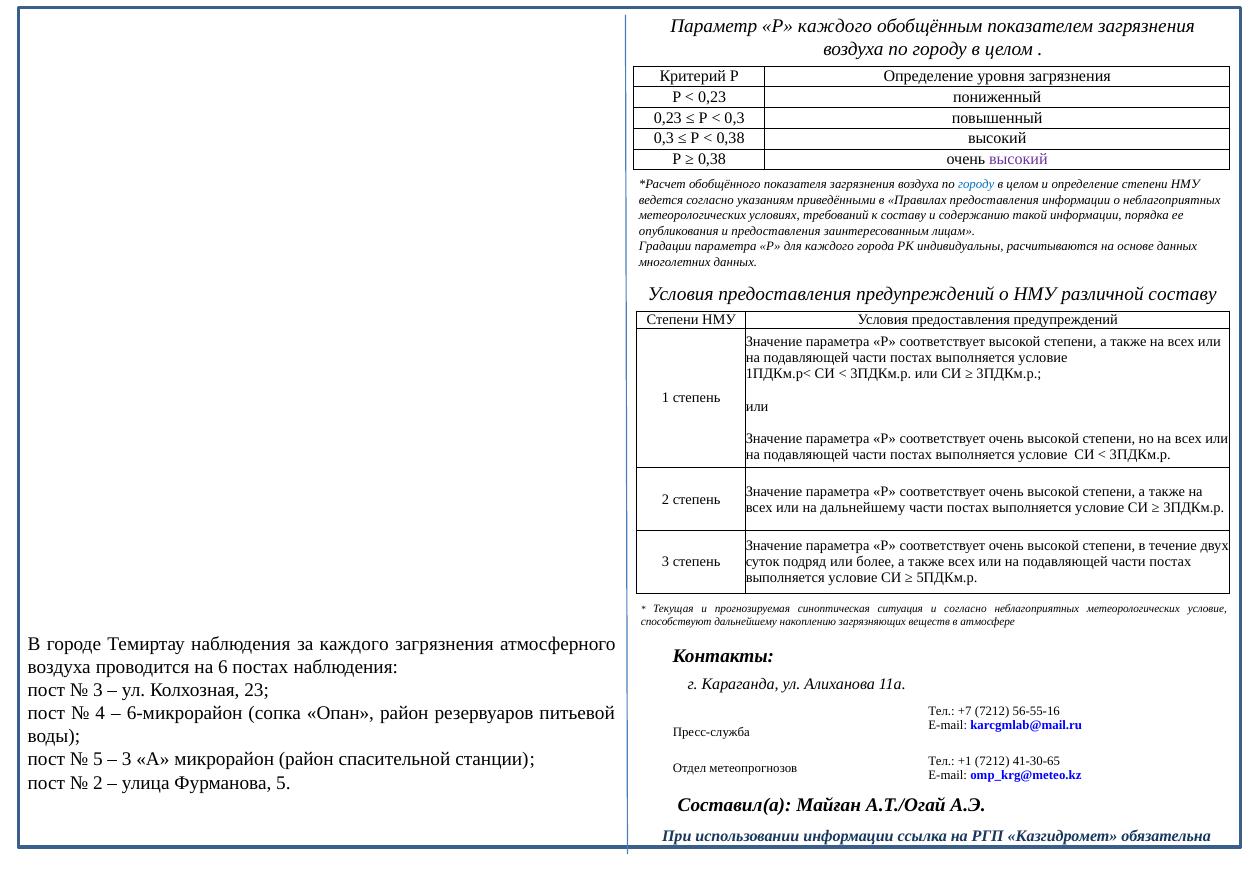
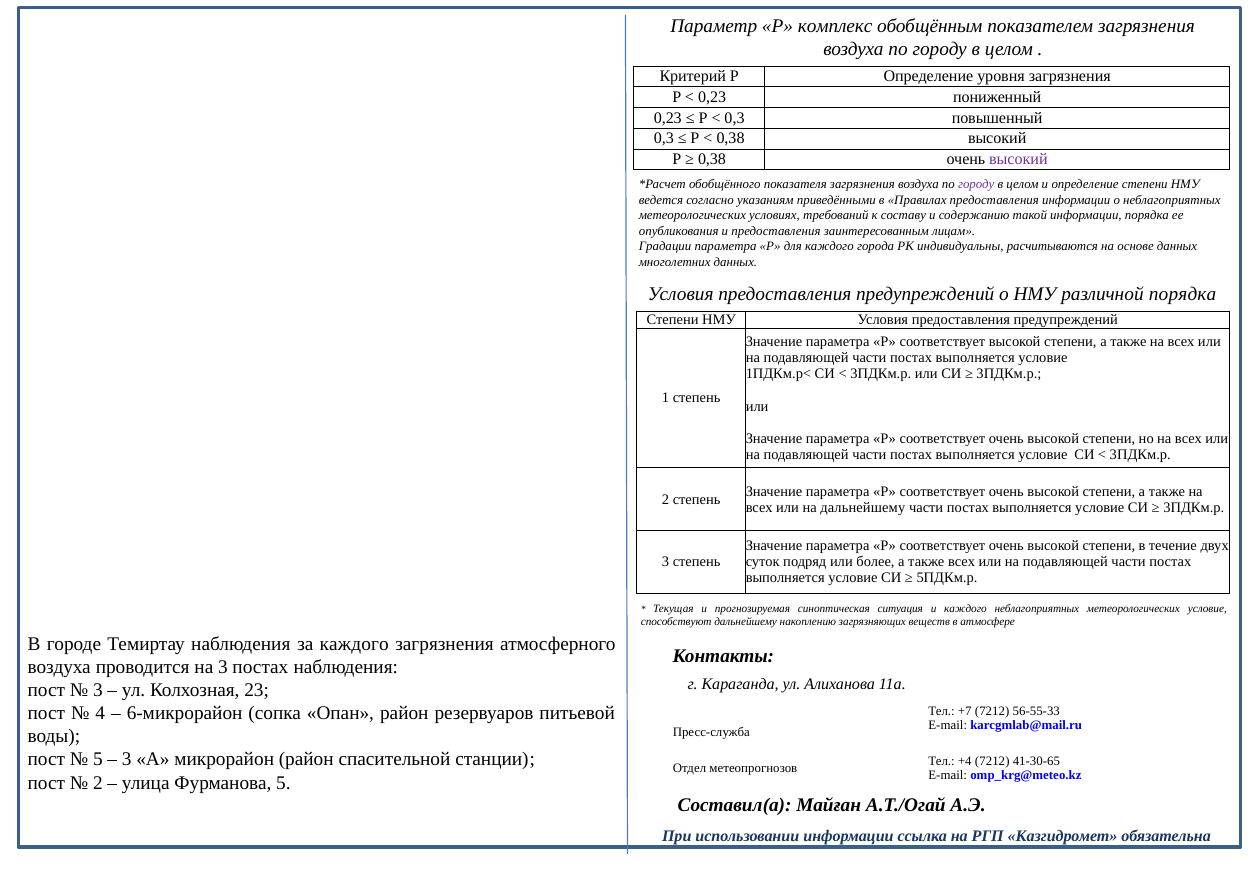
Р каждого: каждого -> комплекс
городу at (976, 185) colour: blue -> purple
различной составу: составу -> порядка
и согласно: согласно -> каждого
на 6: 6 -> 3
56-55-16: 56-55-16 -> 56-55-33
+1: +1 -> +4
